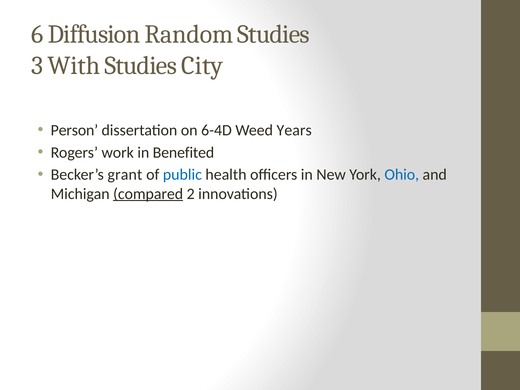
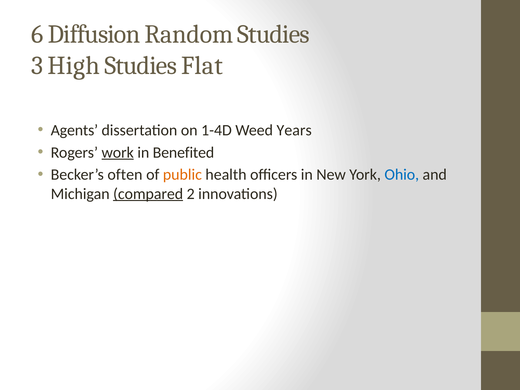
With: With -> High
City: City -> Flat
Person: Person -> Agents
6-4D: 6-4D -> 1-4D
work underline: none -> present
grant: grant -> often
public colour: blue -> orange
